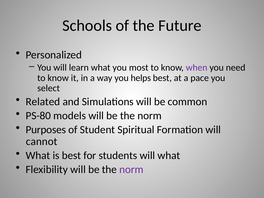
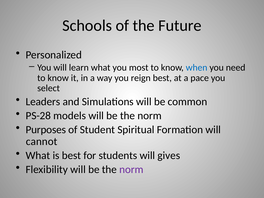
when colour: purple -> blue
helps: helps -> reign
Related: Related -> Leaders
PS-80: PS-80 -> PS-28
will what: what -> gives
